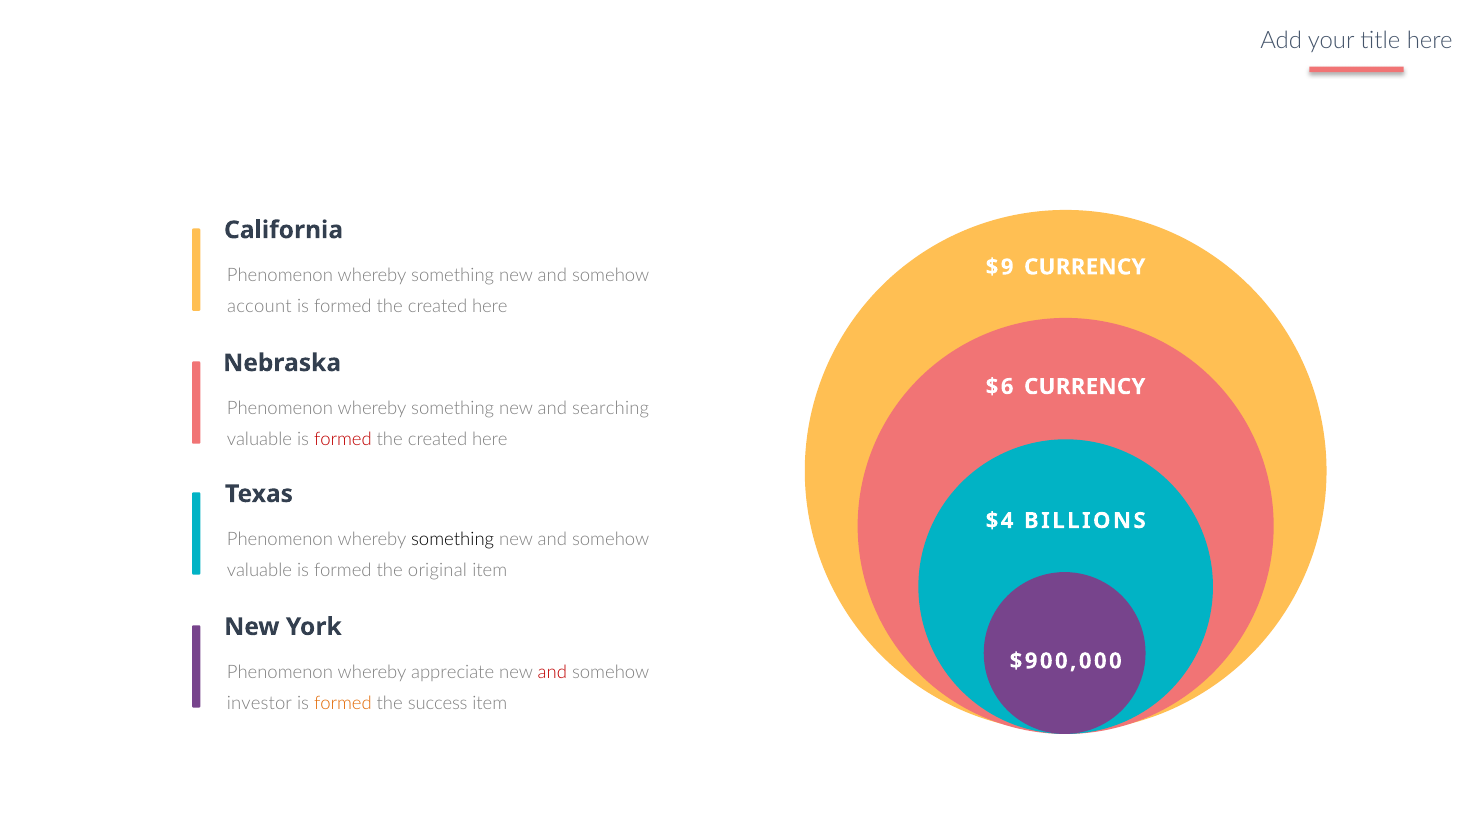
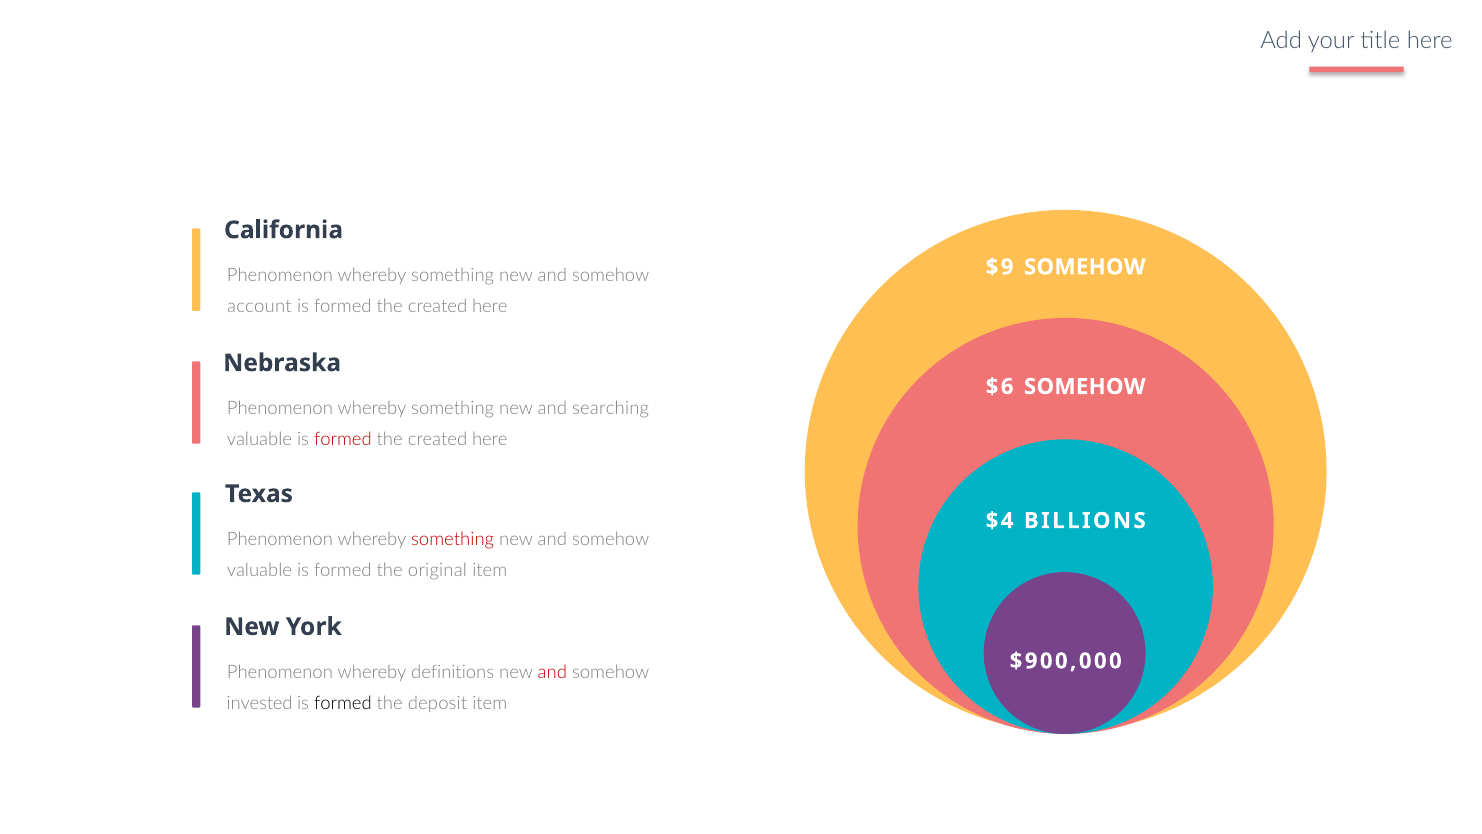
$9 CURRENCY: CURRENCY -> SOMEHOW
$6 CURRENCY: CURRENCY -> SOMEHOW
something at (453, 539) colour: black -> red
appreciate: appreciate -> definitions
investor: investor -> invested
formed at (343, 704) colour: orange -> black
success: success -> deposit
